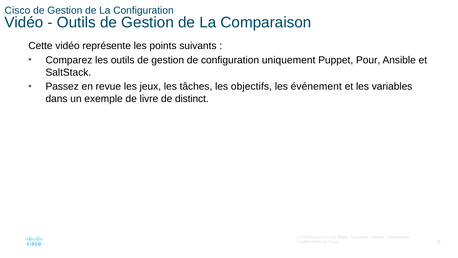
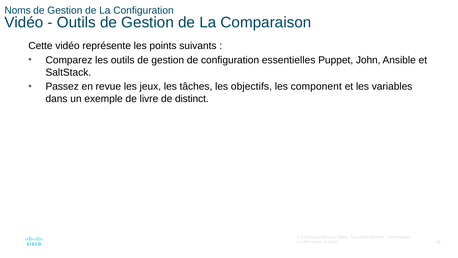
Cisco at (17, 11): Cisco -> Noms
uniquement: uniquement -> essentielles
Pour: Pour -> John
événement: événement -> component
